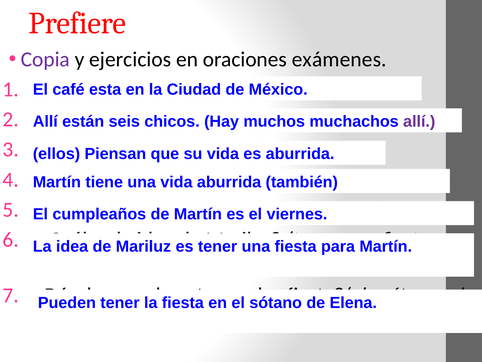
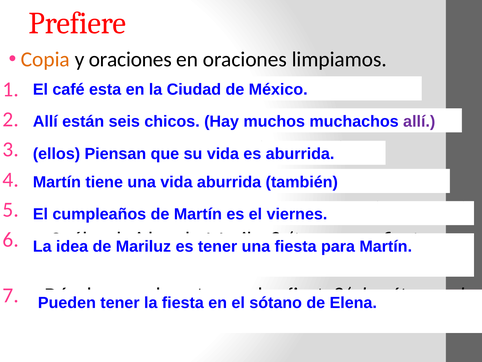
Copia colour: purple -> orange
y ejercicios: ejercicios -> oraciones
exámenes: exámenes -> limpiamos
